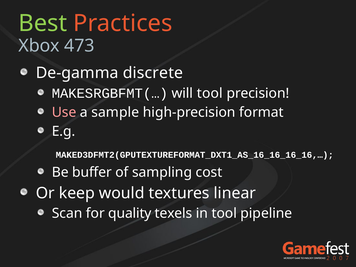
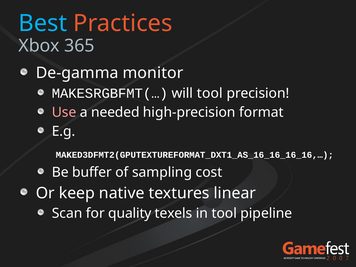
Best colour: light green -> light blue
473: 473 -> 365
discrete: discrete -> monitor
sample: sample -> needed
would: would -> native
